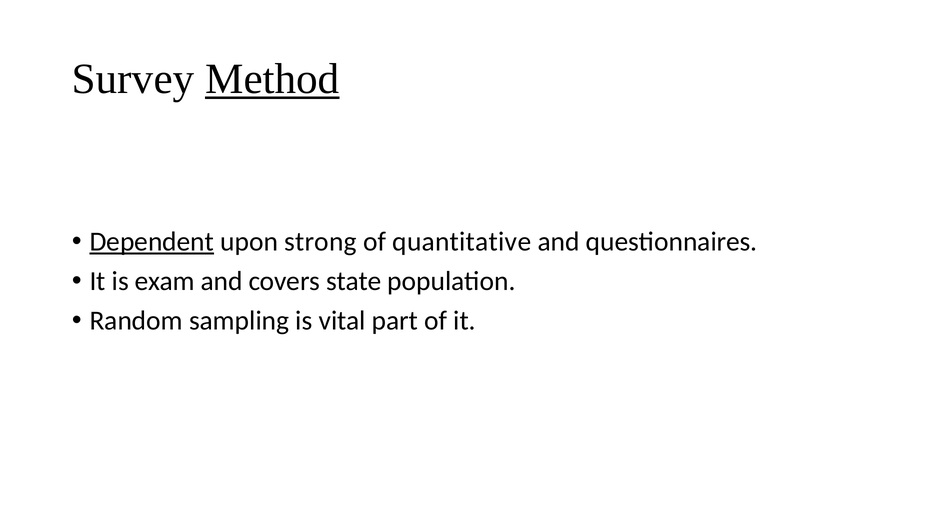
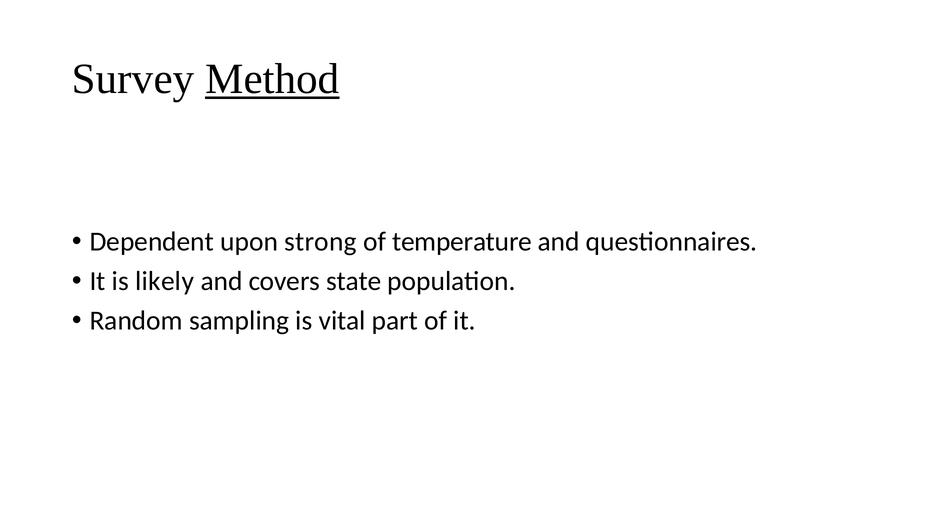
Dependent underline: present -> none
quantitative: quantitative -> temperature
exam: exam -> likely
